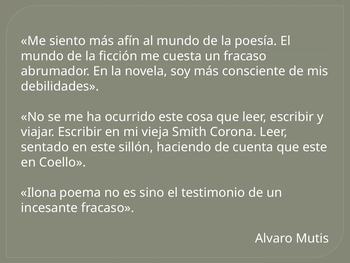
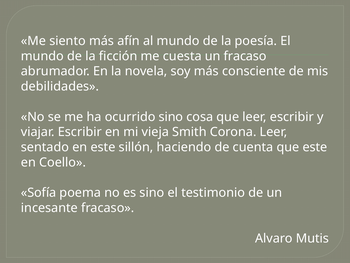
ocurrido este: este -> sino
Ilona: Ilona -> Sofía
